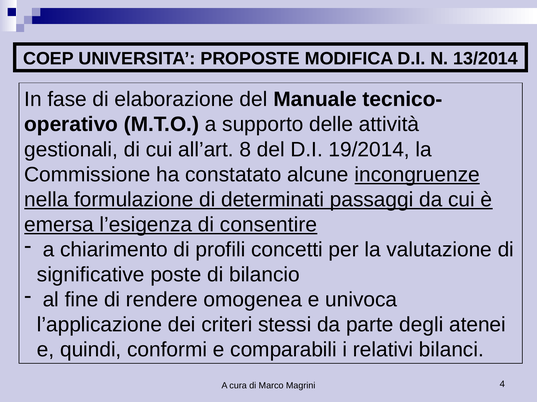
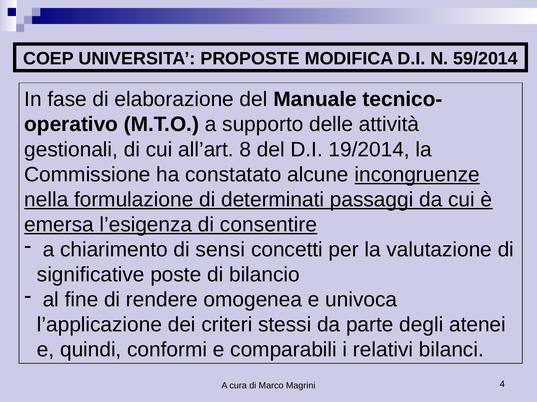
13/2014: 13/2014 -> 59/2014
profili: profili -> sensi
